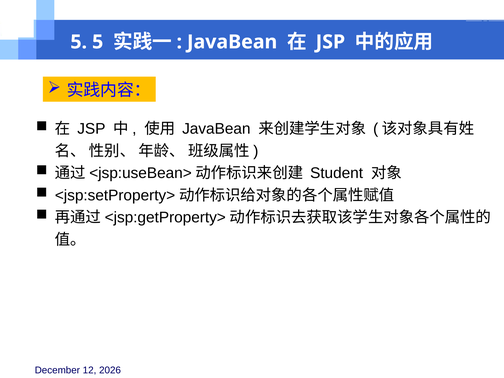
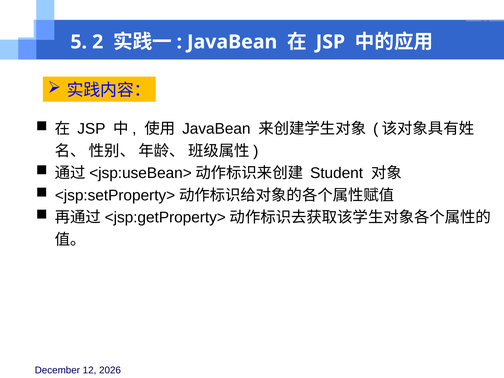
5 5: 5 -> 2
